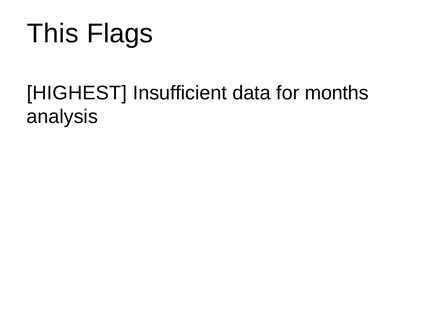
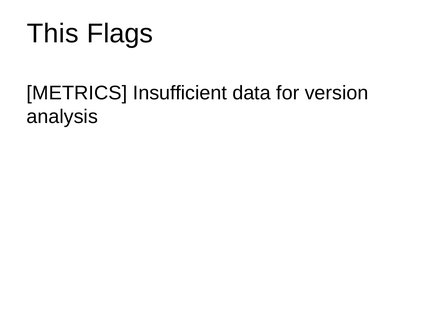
HIGHEST: HIGHEST -> METRICS
months: months -> version
